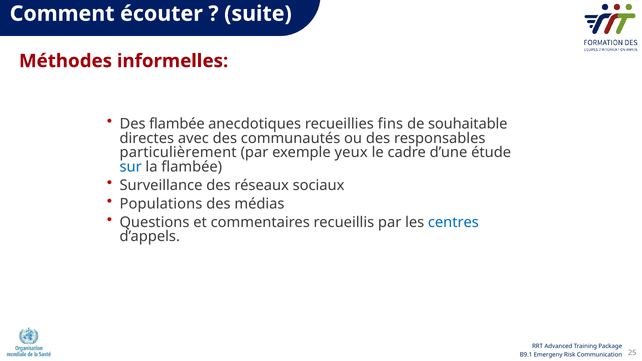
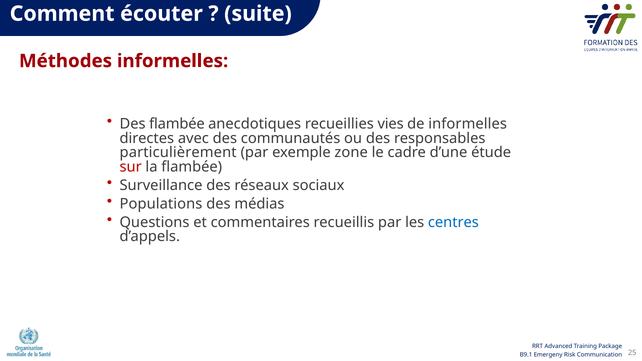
fins: fins -> vies
de souhaitable: souhaitable -> informelles
yeux: yeux -> zone
sur colour: blue -> red
